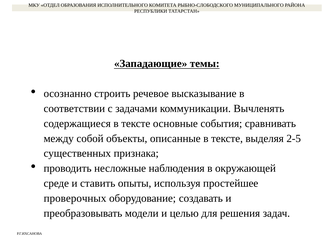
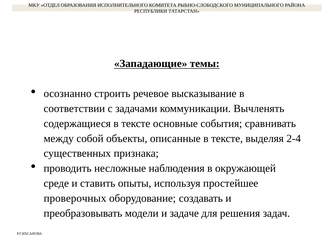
2-5: 2-5 -> 2-4
целью: целью -> задаче
